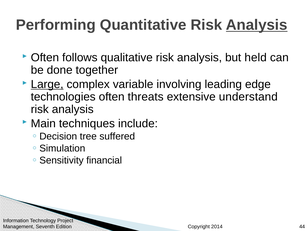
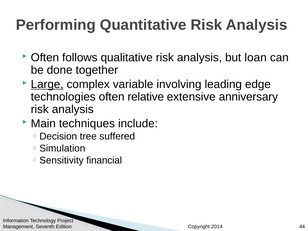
Analysis at (257, 25) underline: present -> none
held: held -> loan
threats: threats -> relative
understand: understand -> anniversary
